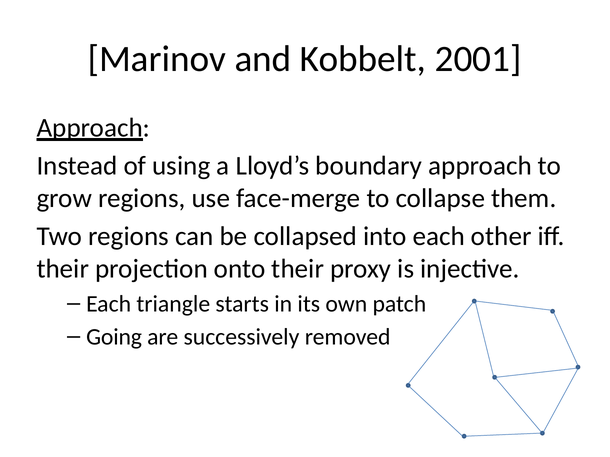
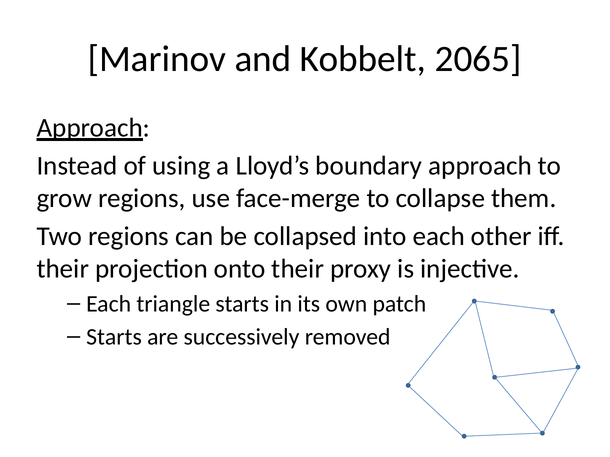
2001: 2001 -> 2065
Going at (114, 337): Going -> Starts
